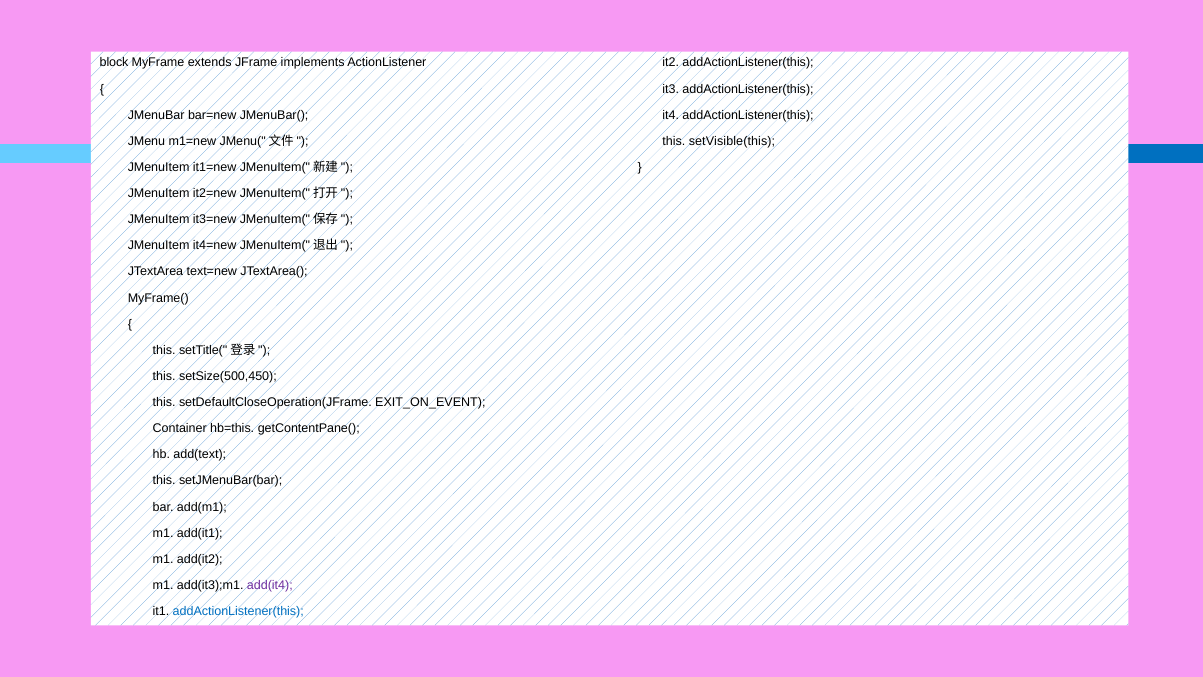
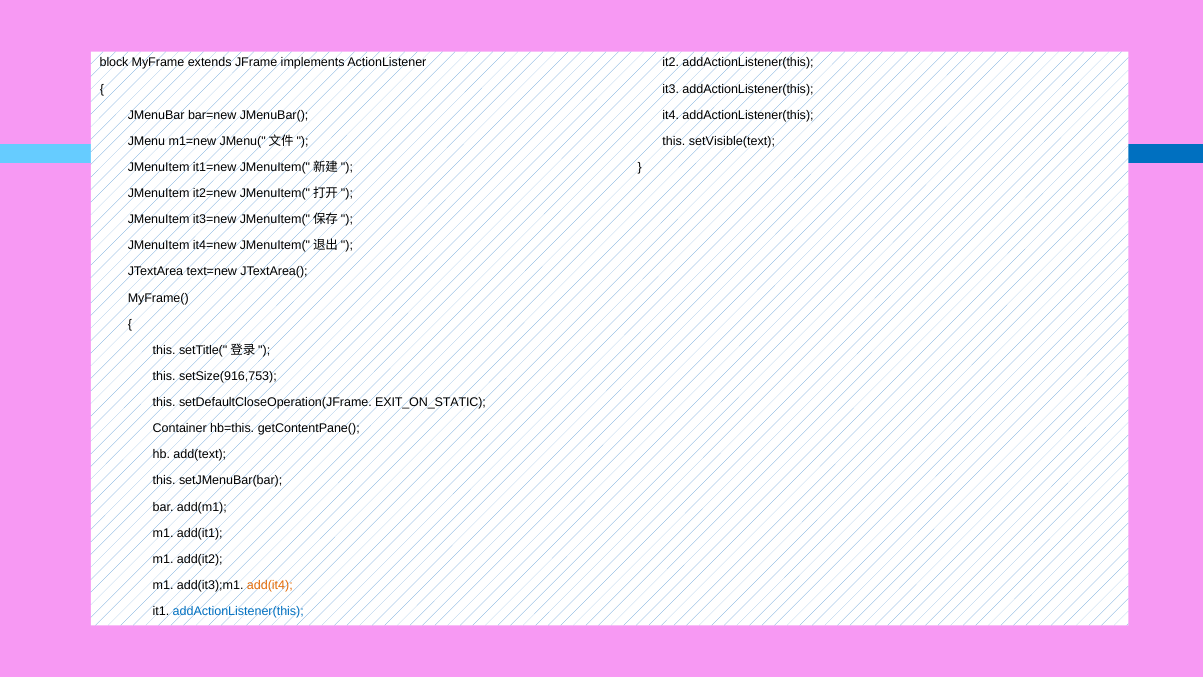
setVisible(this: setVisible(this -> setVisible(text
setSize(500,450: setSize(500,450 -> setSize(916,753
EXIT_ON_EVENT: EXIT_ON_EVENT -> EXIT_ON_STATIC
add(it4 colour: purple -> orange
